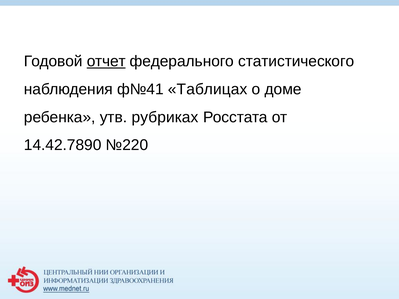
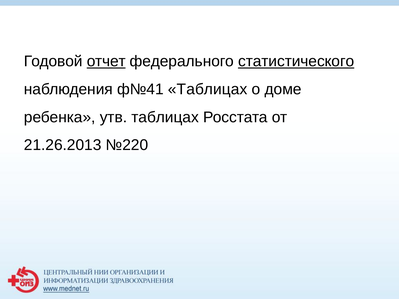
статистического underline: none -> present
утв рубриках: рубриках -> таблицах
14.42.7890: 14.42.7890 -> 21.26.2013
